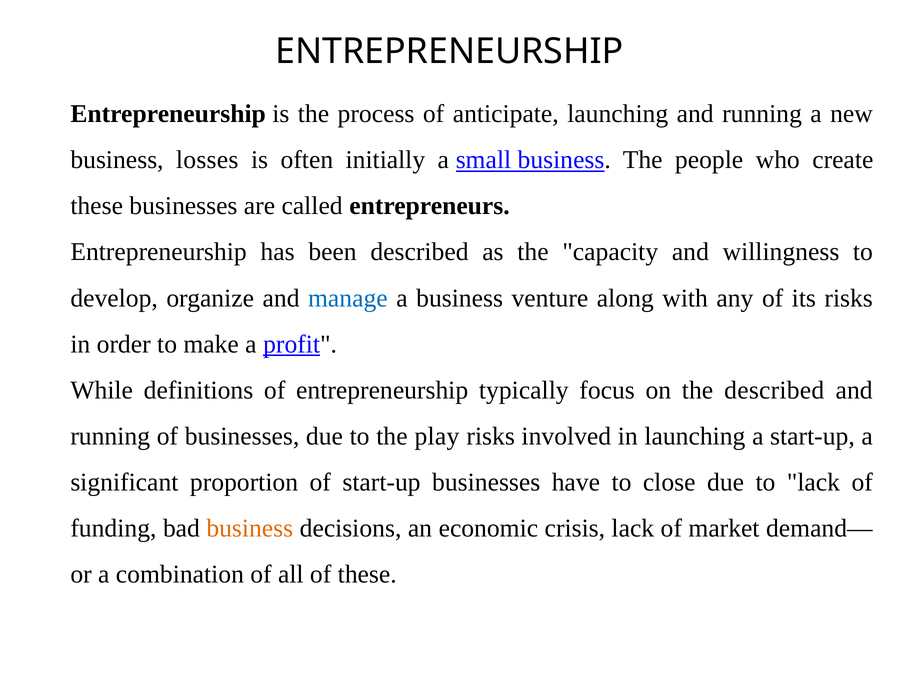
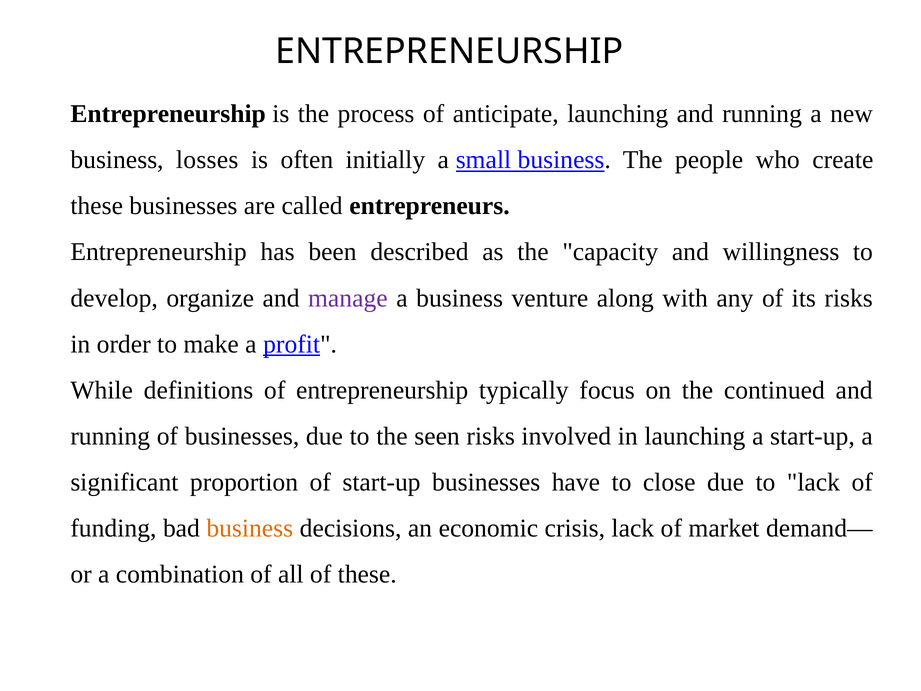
manage colour: blue -> purple
the described: described -> continued
play: play -> seen
